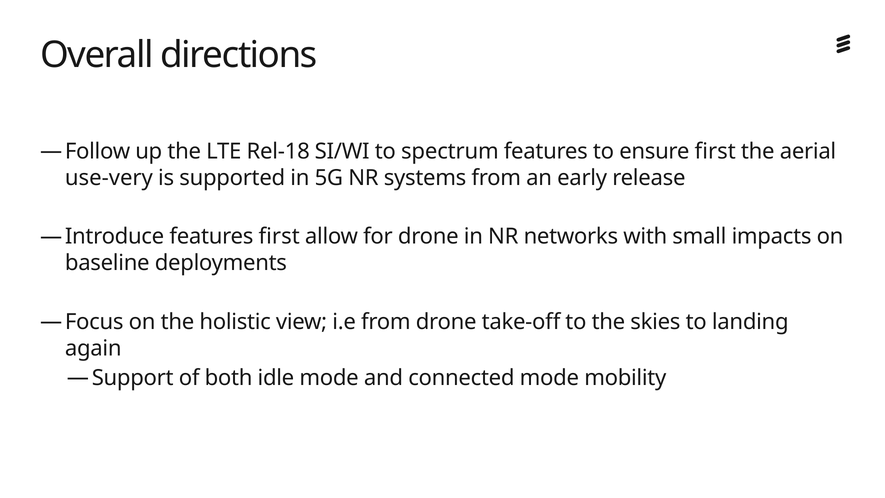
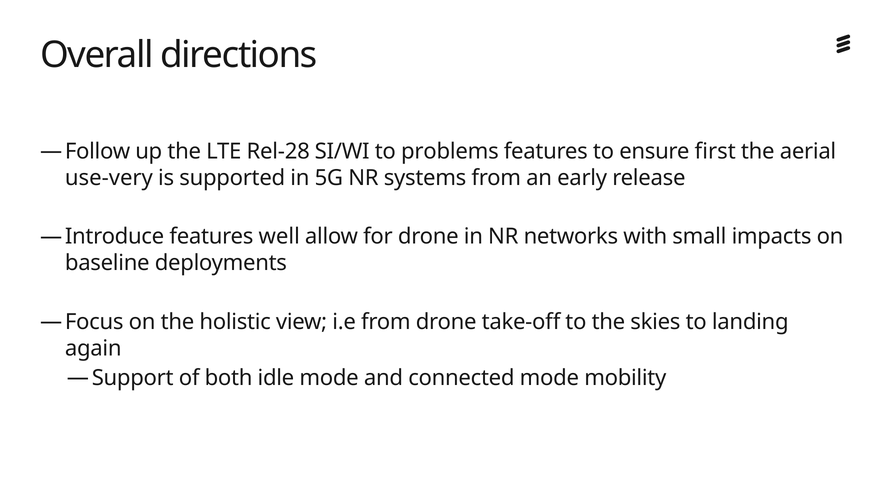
Rel-18: Rel-18 -> Rel-28
spectrum: spectrum -> problems
features first: first -> well
